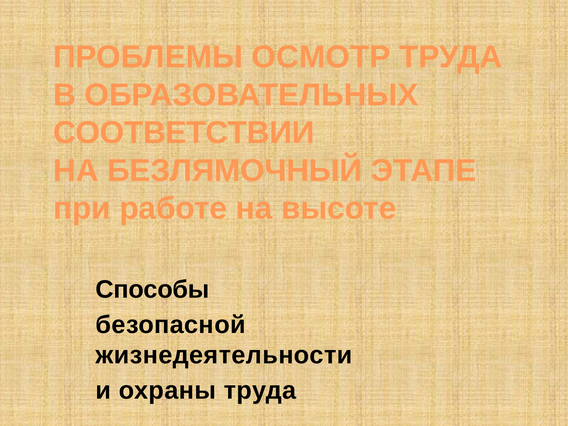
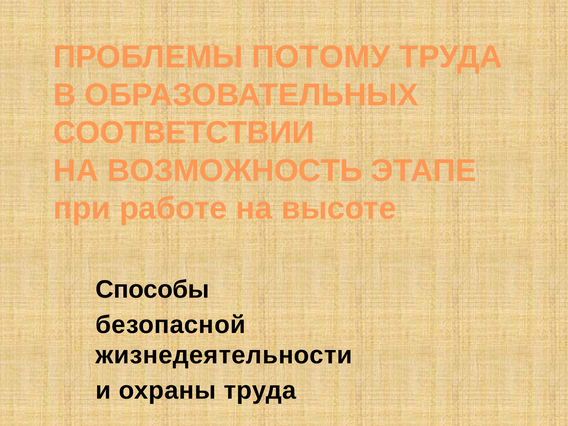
ОСМОТР: ОСМОТР -> ПОТОМУ
БЕЗЛЯМОЧНЫЙ: БЕЗЛЯМОЧНЫЙ -> ВОЗМОЖНОСТЬ
